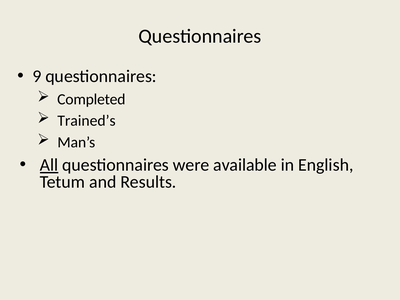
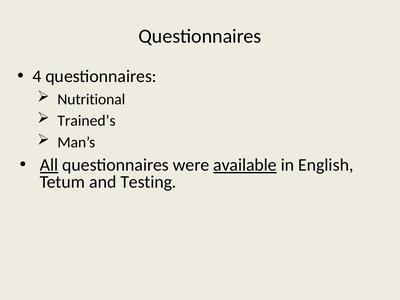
9: 9 -> 4
Completed: Completed -> Nutritional
available underline: none -> present
Results: Results -> Testing
